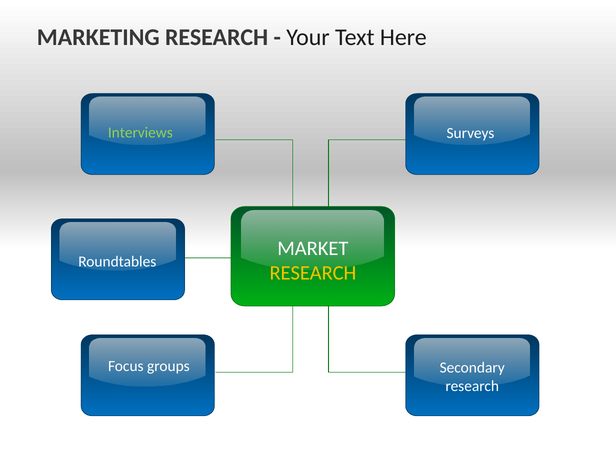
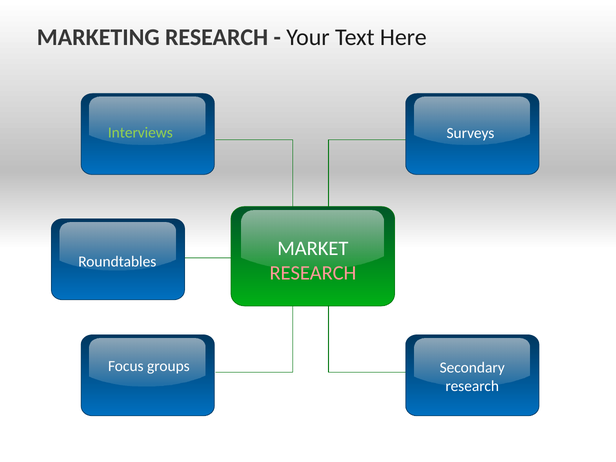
RESEARCH at (313, 273) colour: yellow -> pink
